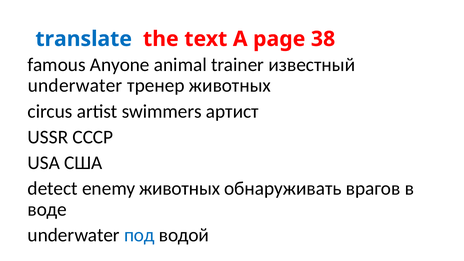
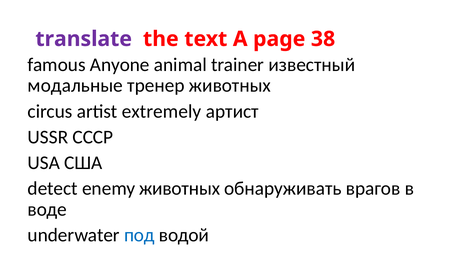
translate colour: blue -> purple
underwater at (75, 86): underwater -> модальные
swimmers: swimmers -> extremely
